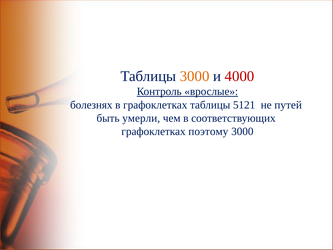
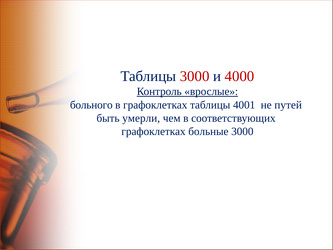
3000 at (195, 76) colour: orange -> red
болезнях: болезнях -> больного
5121: 5121 -> 4001
поэтому: поэтому -> больные
